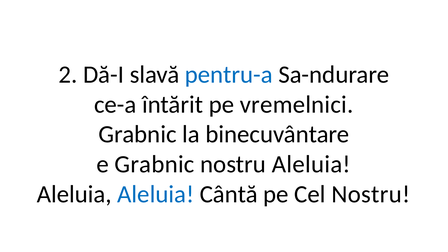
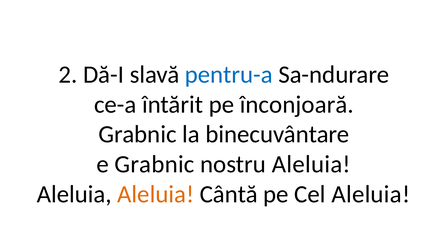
vremelnici: vremelnici -> înconjoară
Aleluia at (156, 194) colour: blue -> orange
Cel Nostru: Nostru -> Aleluia
